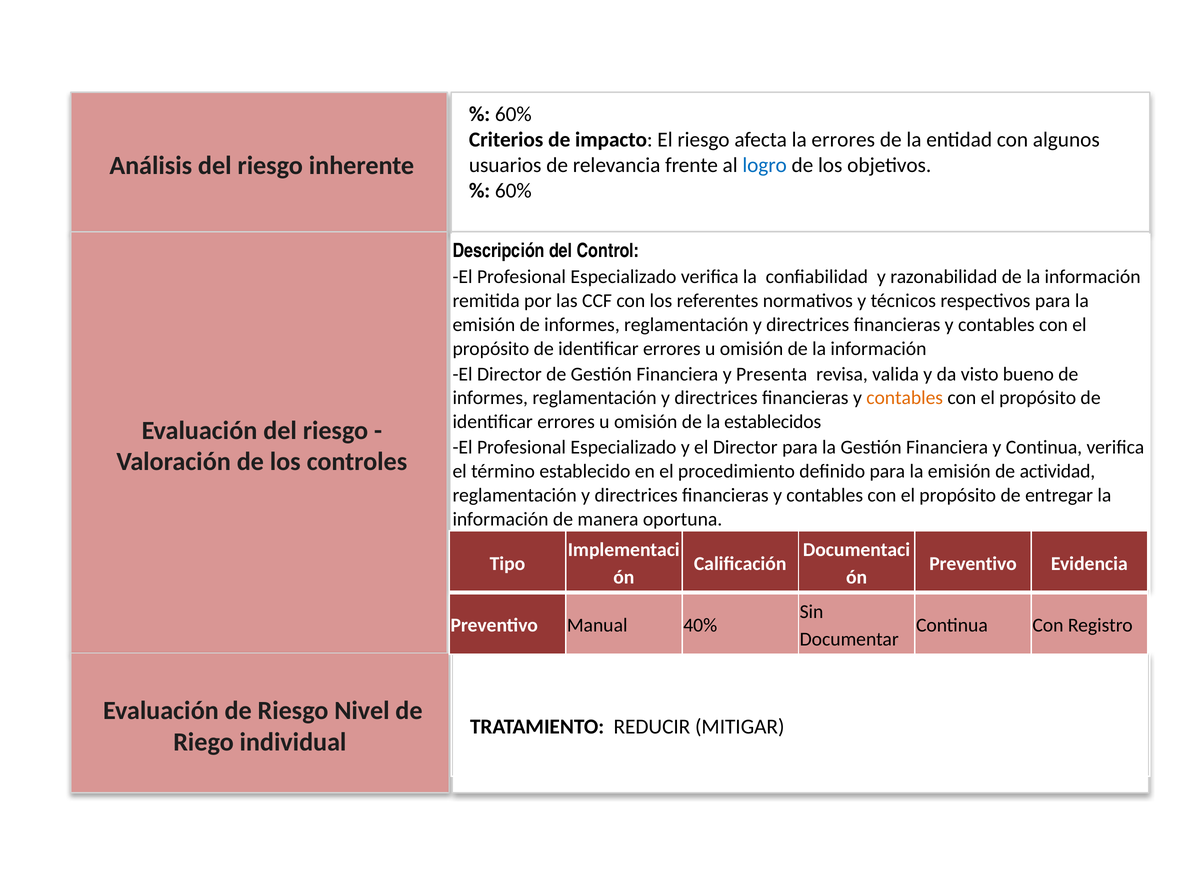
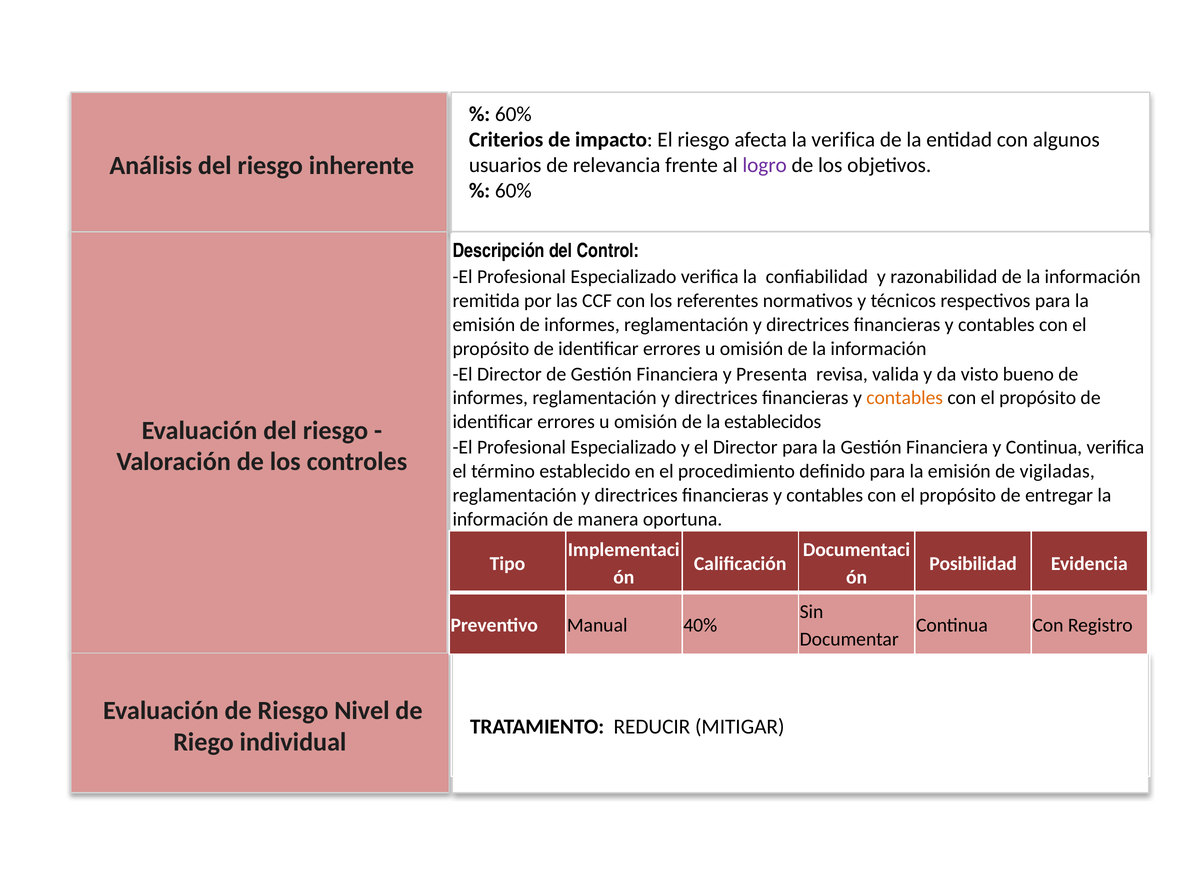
la errores: errores -> verifica
logro colour: blue -> purple
actividad: actividad -> vigiladas
Preventivo at (973, 564): Preventivo -> Posibilidad
